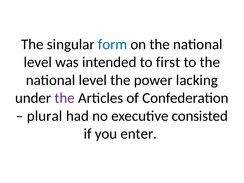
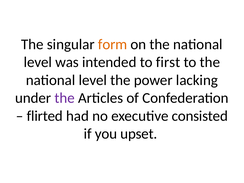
form colour: blue -> orange
plural: plural -> flirted
enter: enter -> upset
